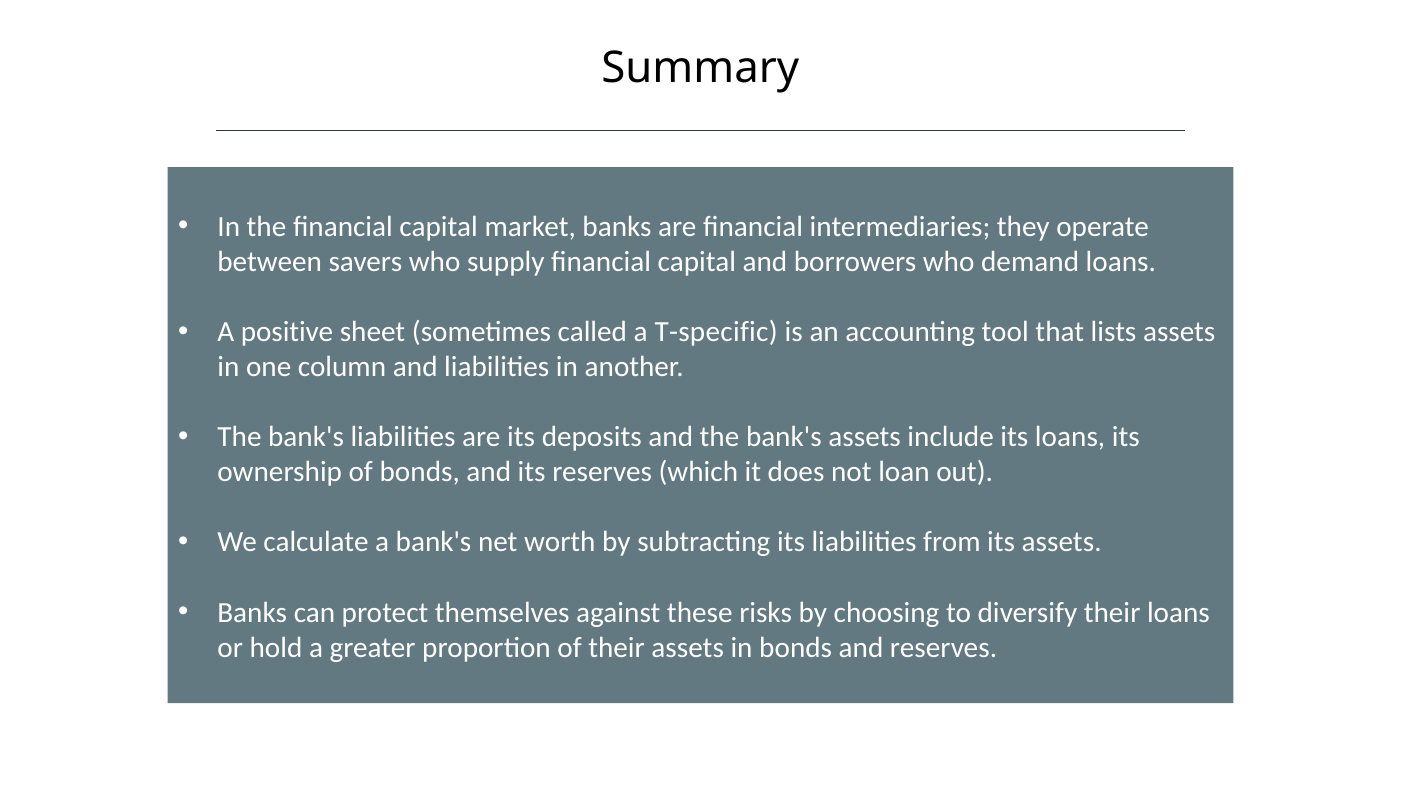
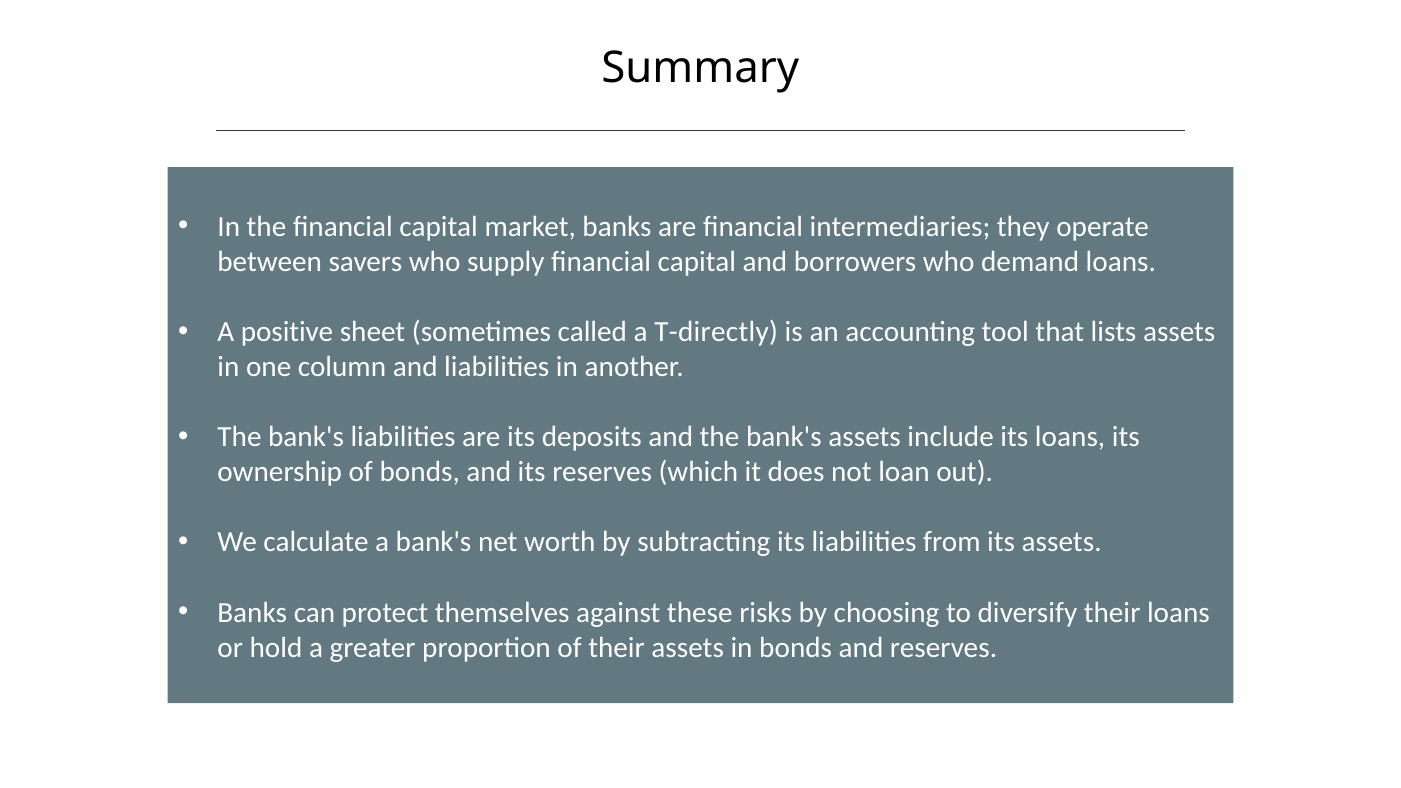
T-specific: T-specific -> T-directly
